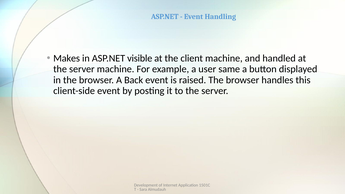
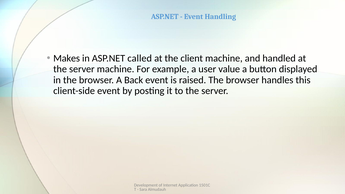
visible: visible -> called
same: same -> value
